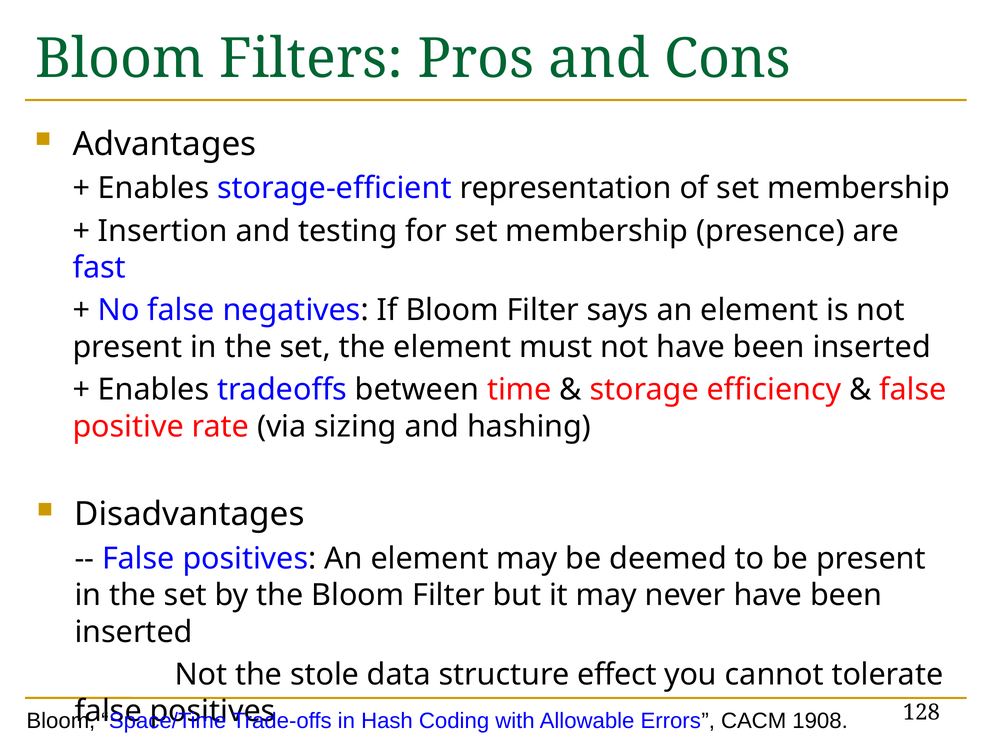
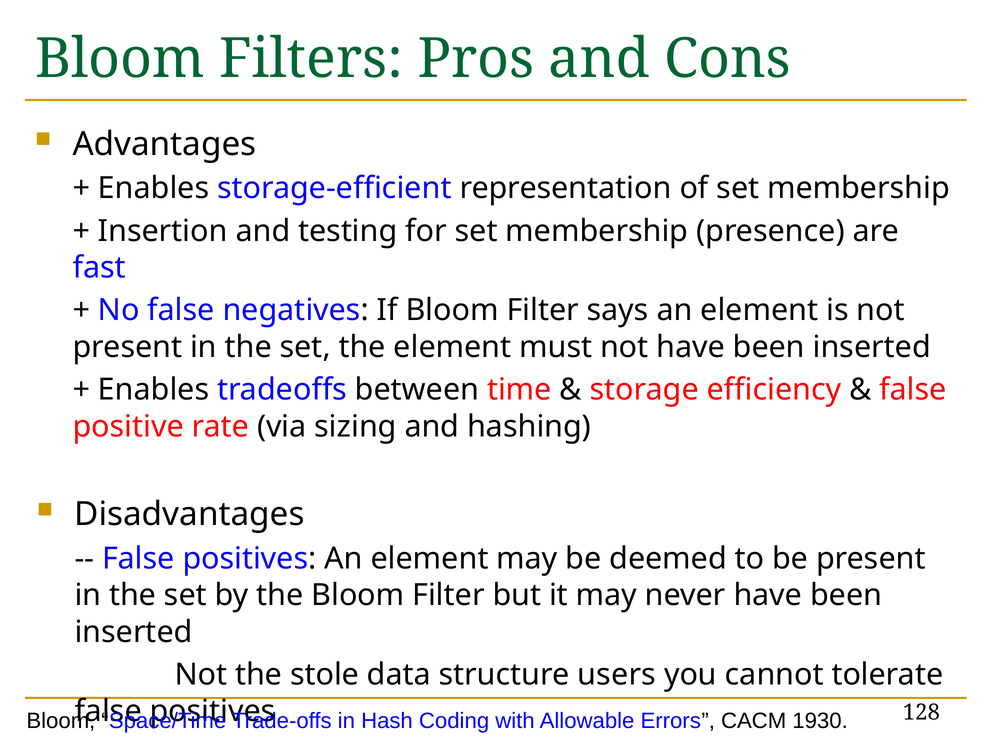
effect: effect -> users
1908: 1908 -> 1930
